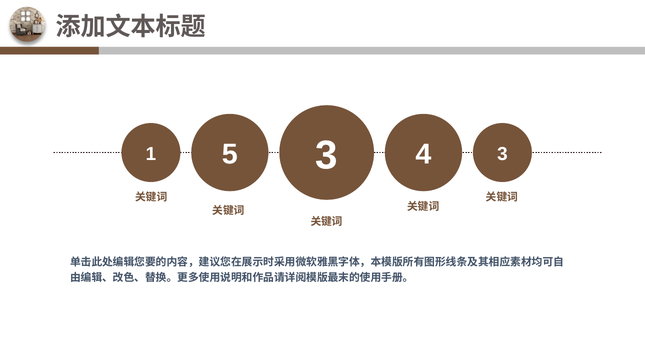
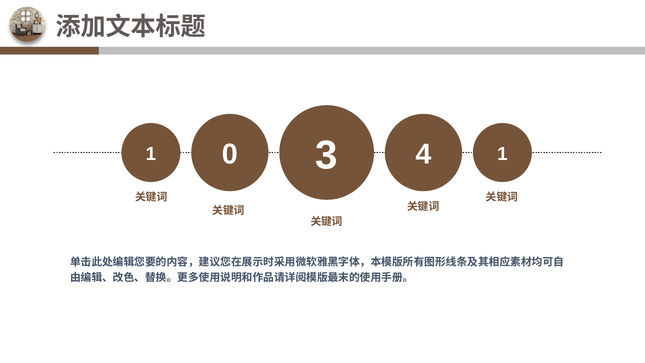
5: 5 -> 0
4 3: 3 -> 1
